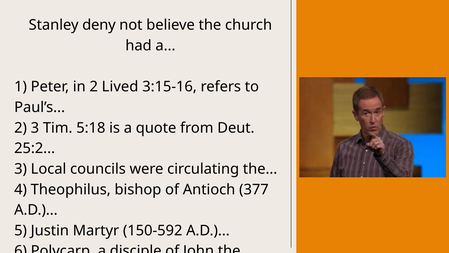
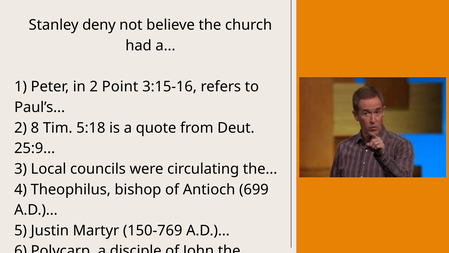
Lived: Lived -> Point
2 3: 3 -> 8
25:2: 25:2 -> 25:9
377: 377 -> 699
150-592: 150-592 -> 150-769
